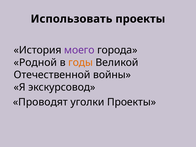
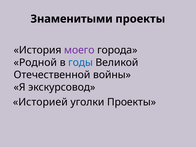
Использовать: Использовать -> Знаменитыми
годы colour: orange -> blue
Проводят: Проводят -> Историей
